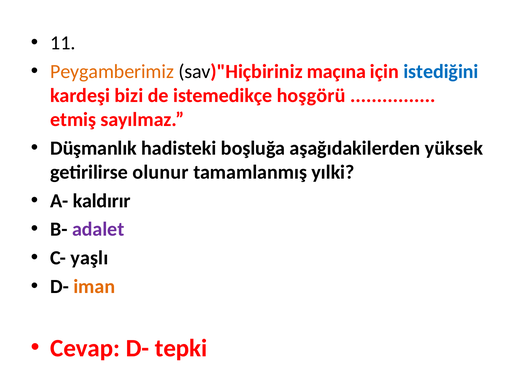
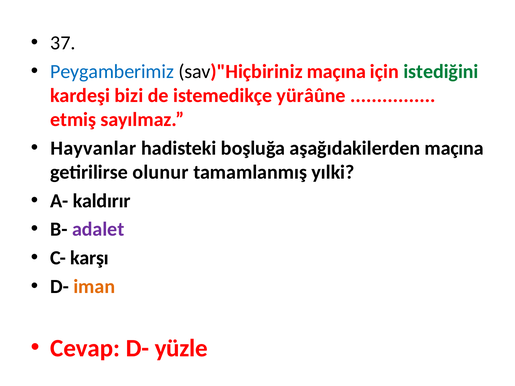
11: 11 -> 37
Peygamberimiz colour: orange -> blue
istediğini colour: blue -> green
hoşgörü: hoşgörü -> yürâûne
Düşmanlık: Düşmanlık -> Hayvanlar
aşağıdakilerden yüksek: yüksek -> maçına
yaşlı: yaşlı -> karşı
tepki: tepki -> yüzle
